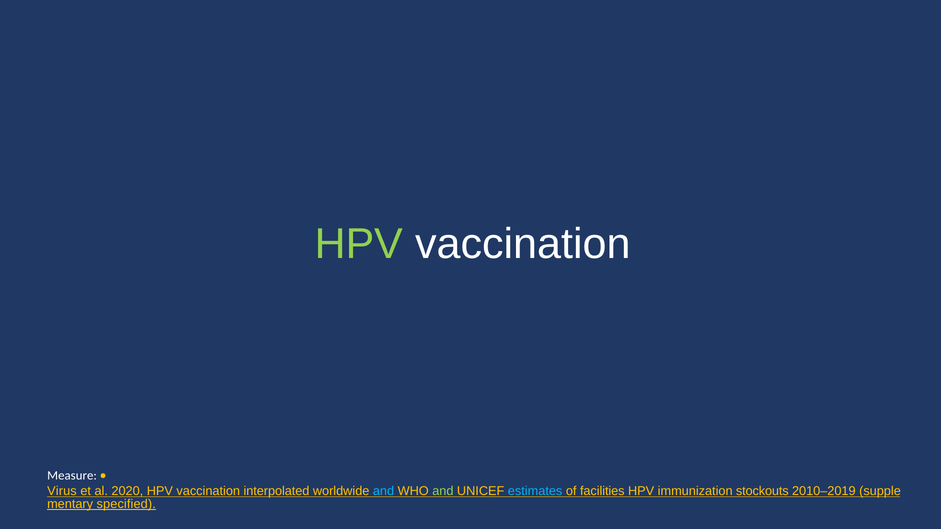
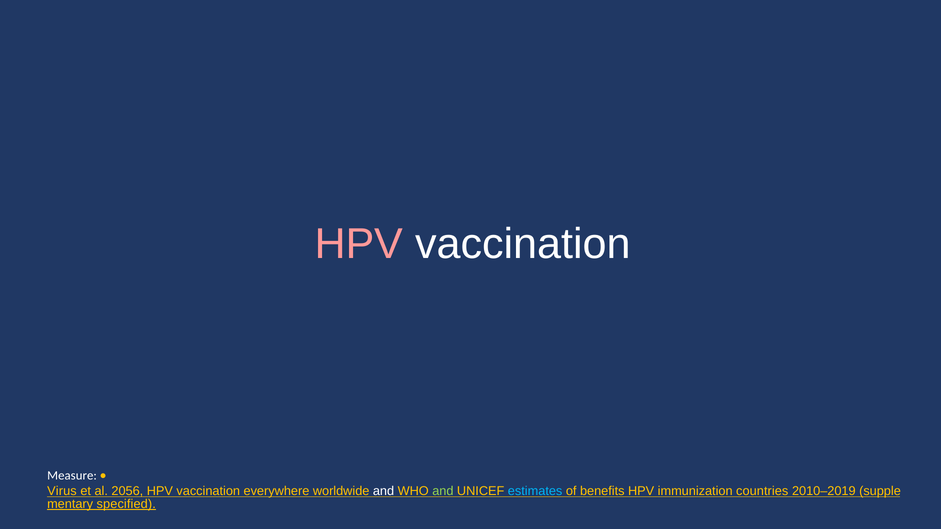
HPV at (359, 244) colour: light green -> pink
2020: 2020 -> 2056
interpolated: interpolated -> everywhere
and at (384, 491) colour: light blue -> white
facilities: facilities -> benefits
stockouts: stockouts -> countries
